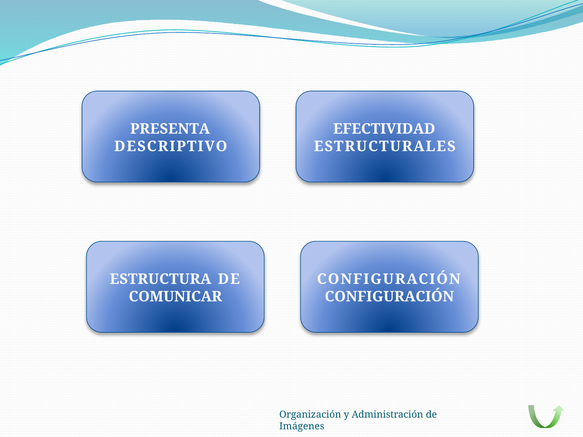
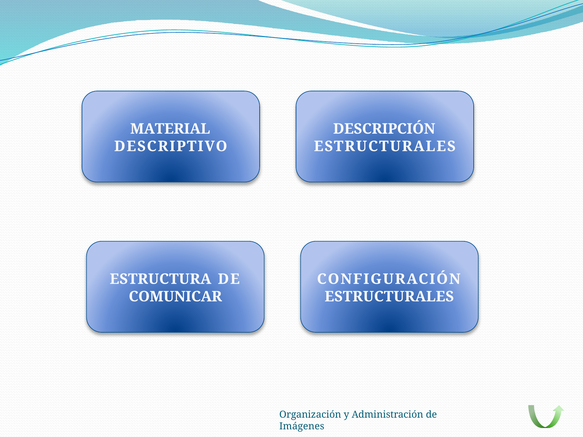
PRESENTA: PRESENTA -> MATERIAL
EFECTIVIDAD: EFECTIVIDAD -> DESCRIPCIÓN
CONFIGURACIÓN at (389, 297): CONFIGURACIÓN -> ESTRUCTURALES
